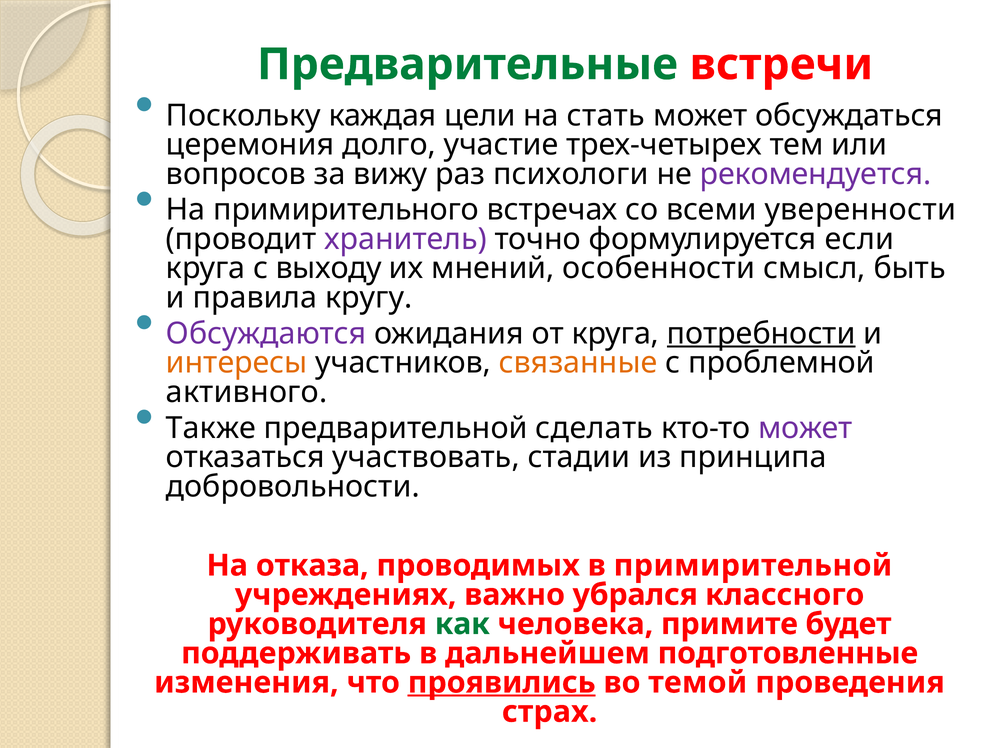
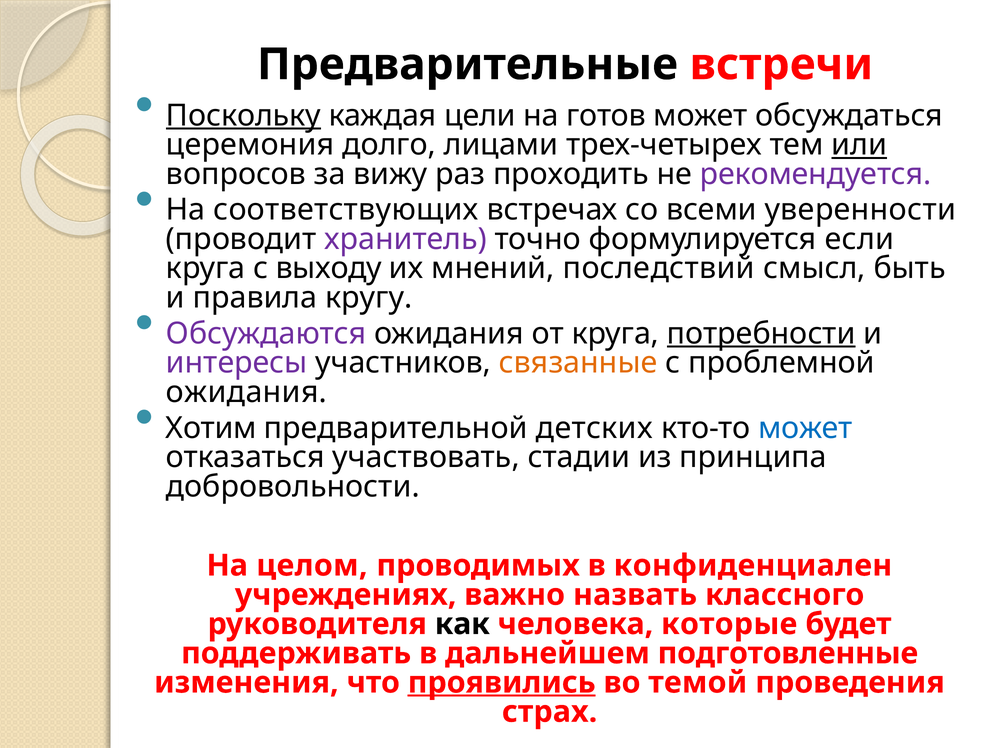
Предварительные colour: green -> black
Поскольку underline: none -> present
стать: стать -> готов
участие: участие -> лицами
или underline: none -> present
психологи: психологи -> проходить
примирительного: примирительного -> соответствующих
особенности: особенности -> последствий
интересы colour: orange -> purple
активного at (247, 392): активного -> ожидания
Также: Также -> Хотим
сделать: сделать -> детских
может at (805, 428) colour: purple -> blue
отказа: отказа -> целом
примирительной: примирительной -> конфиденциален
убрался: убрался -> назвать
как colour: green -> black
примите: примите -> которые
